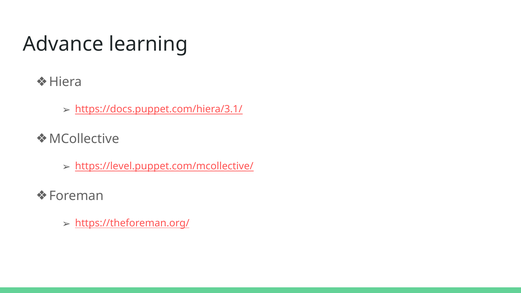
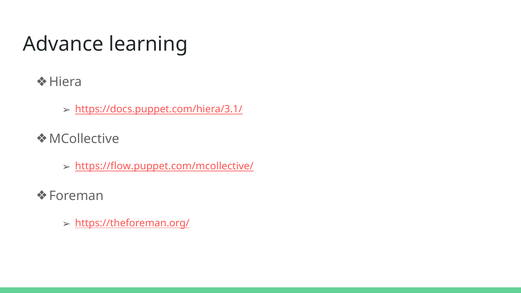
https://level.puppet.com/mcollective/: https://level.puppet.com/mcollective/ -> https://flow.puppet.com/mcollective/
